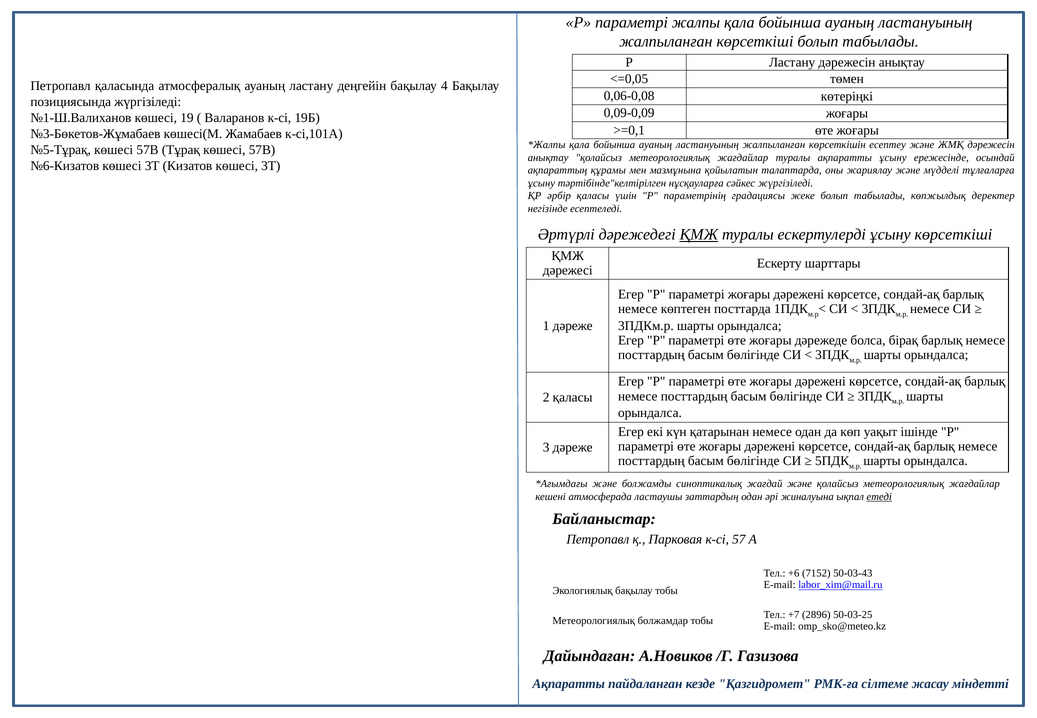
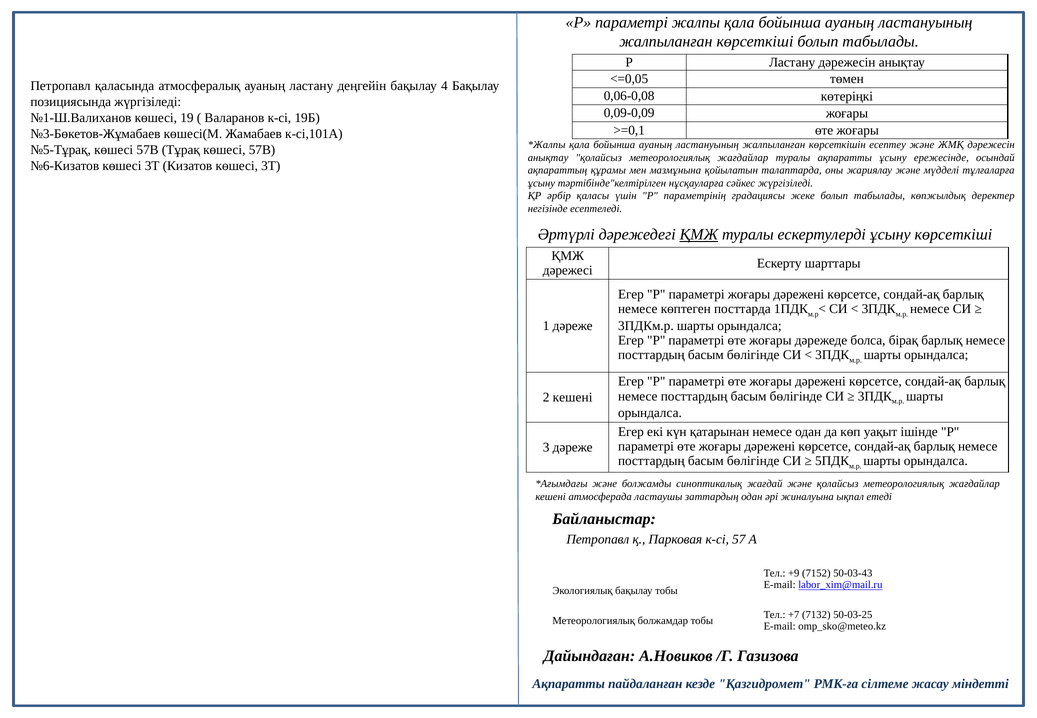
2 қаласы: қаласы -> кешені
етеді underline: present -> none
+6: +6 -> +9
2896: 2896 -> 7132
